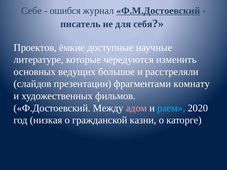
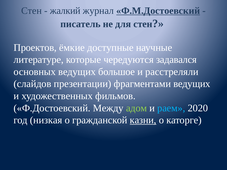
Себе at (31, 11): Себе -> Стен
ошибся: ошибся -> жалкий
для себя: себя -> стен
изменить: изменить -> задавался
фрагментами комнату: комнату -> ведущих
адом colour: pink -> light green
казни underline: none -> present
